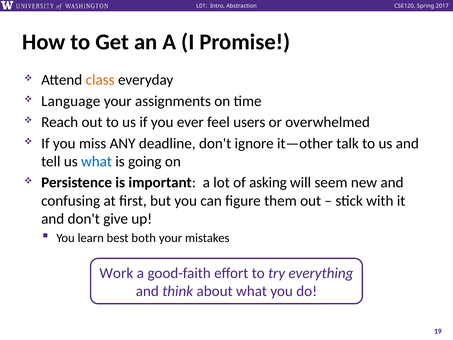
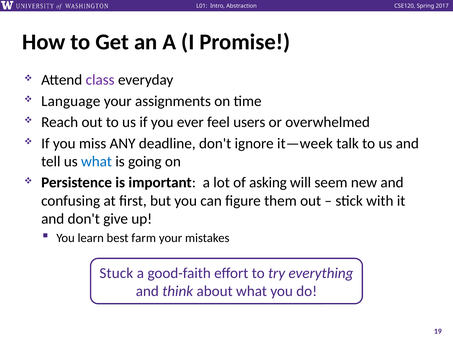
class colour: orange -> purple
it—other: it—other -> it—week
both: both -> farm
Work: Work -> Stuck
